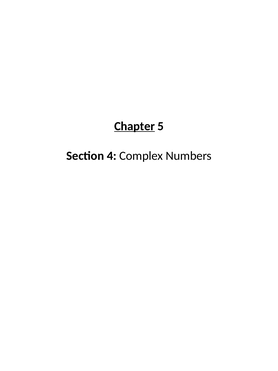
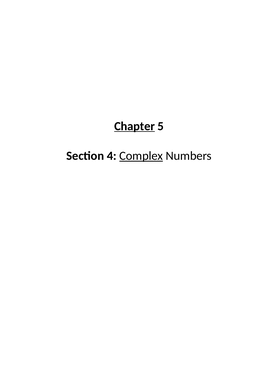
Complex underline: none -> present
